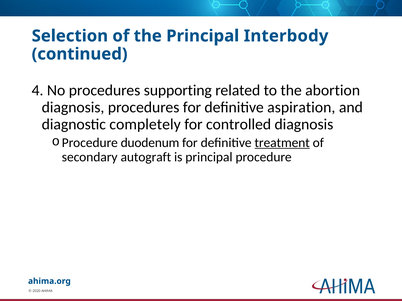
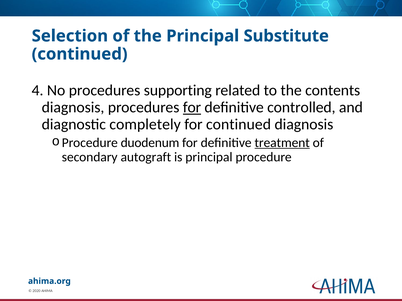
Interbody: Interbody -> Substitute
abortion: abortion -> contents
for at (192, 108) underline: none -> present
aspiration: aspiration -> controlled
for controlled: controlled -> continued
